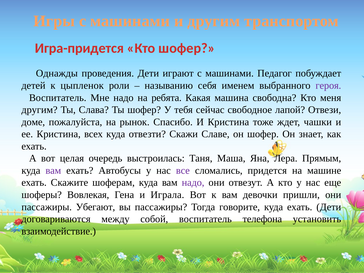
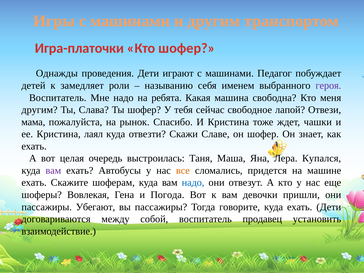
Игра-придется: Игра-придется -> Игра-платочки
цыпленок: цыпленок -> замедляет
доме: доме -> мама
всех: всех -> лаял
Прямым: Прямым -> Купался
все colour: purple -> orange
надо at (193, 183) colour: purple -> blue
Играла: Играла -> Погода
телефона: телефона -> продавец
